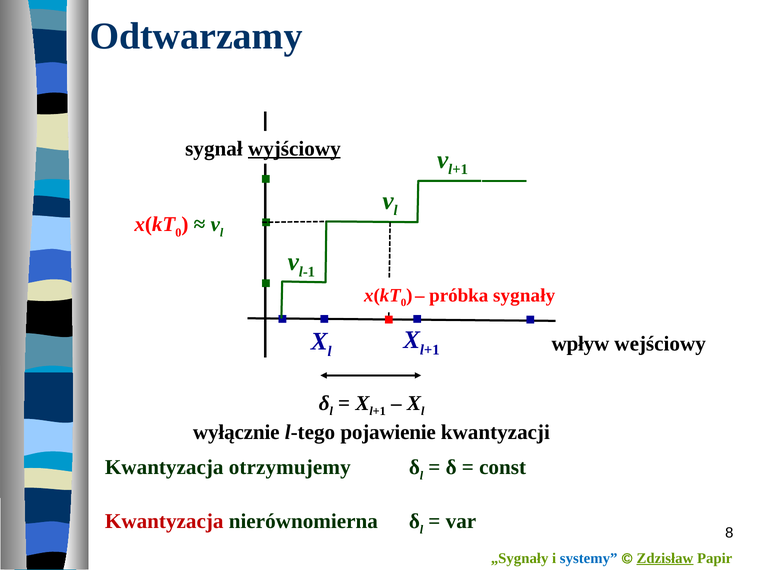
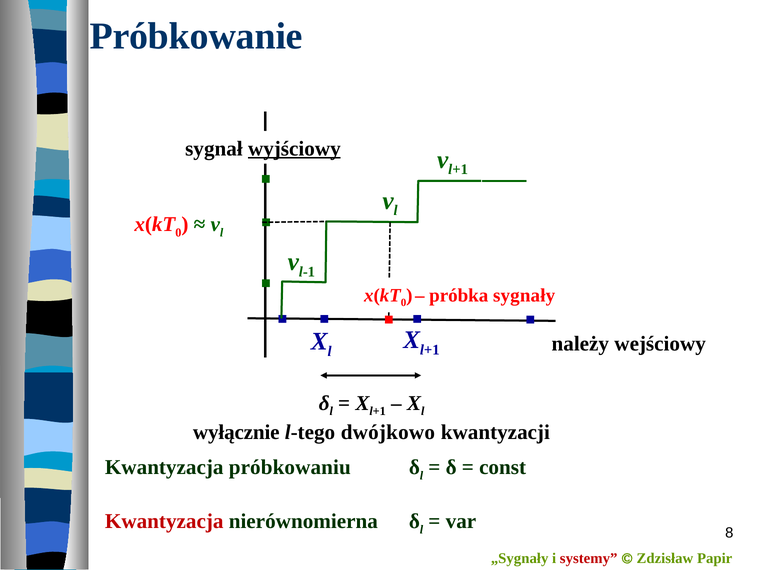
Odtwarzamy: Odtwarzamy -> Próbkowanie
wpływ: wpływ -> należy
pojawienie: pojawienie -> dwójkowo
otrzymujemy: otrzymujemy -> próbkowaniu
systemy colour: blue -> red
Zdzisław underline: present -> none
